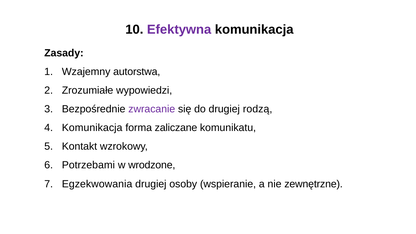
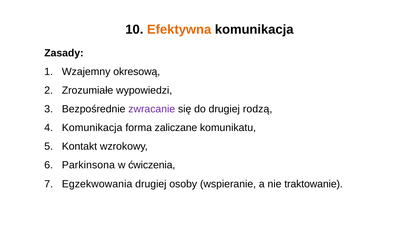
Efektywna colour: purple -> orange
autorstwa: autorstwa -> okresową
Potrzebami: Potrzebami -> Parkinsona
wrodzone: wrodzone -> ćwiczenia
zewnętrzne: zewnętrzne -> traktowanie
